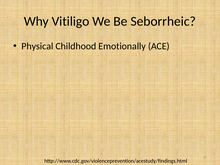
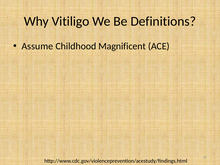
Seborrheic: Seborrheic -> Definitions
Physical: Physical -> Assume
Emotionally: Emotionally -> Magnificent
